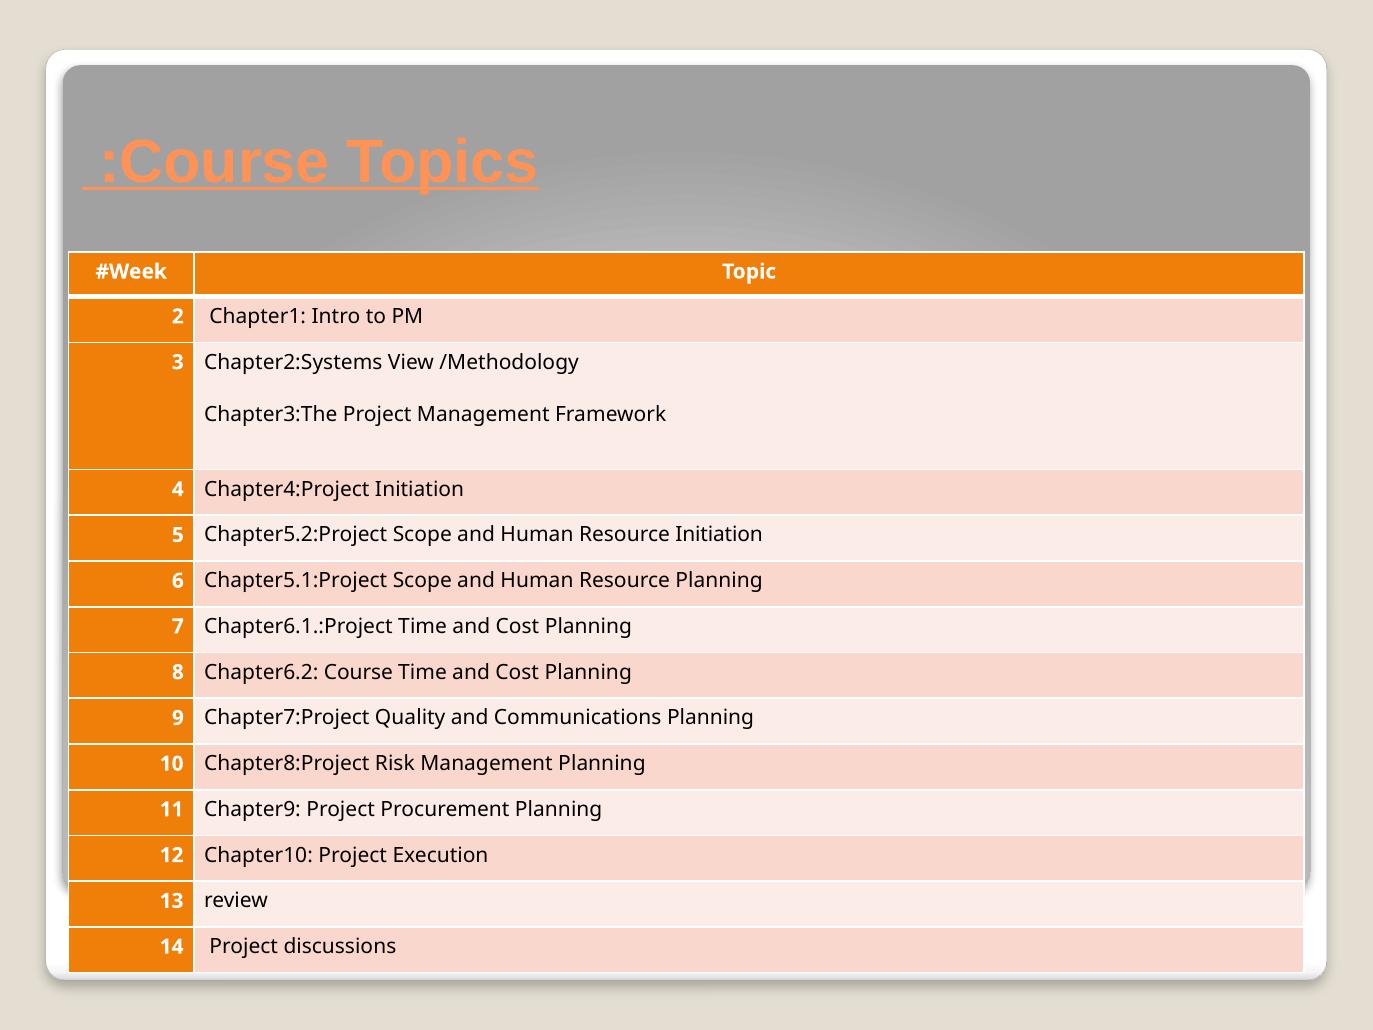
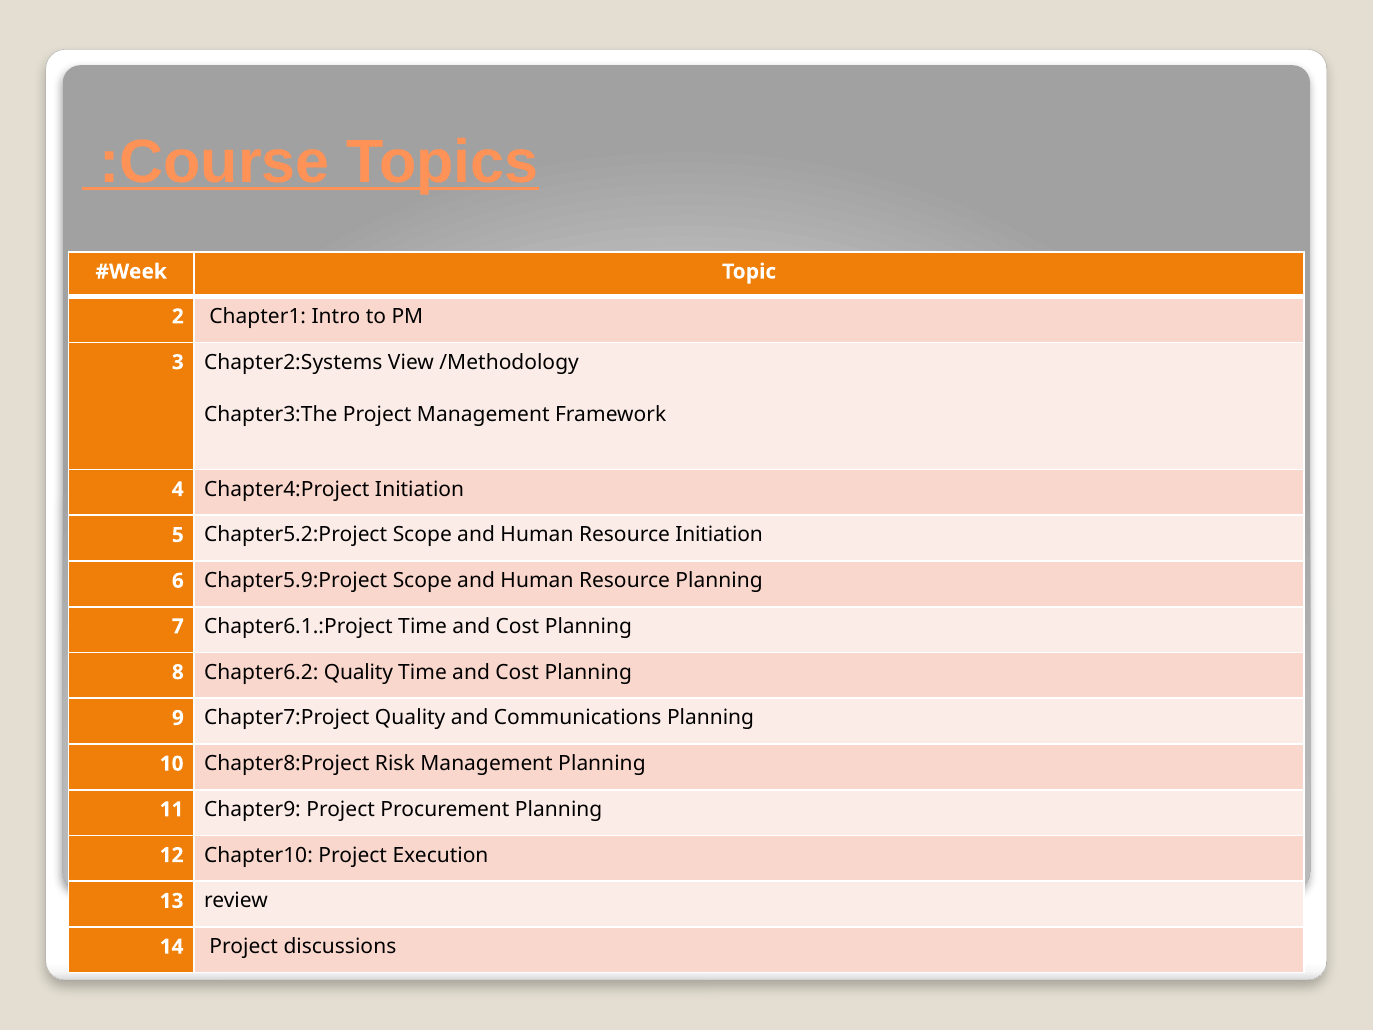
Chapter5.1:Project: Chapter5.1:Project -> Chapter5.9:Project
Chapter6.2 Course: Course -> Quality
